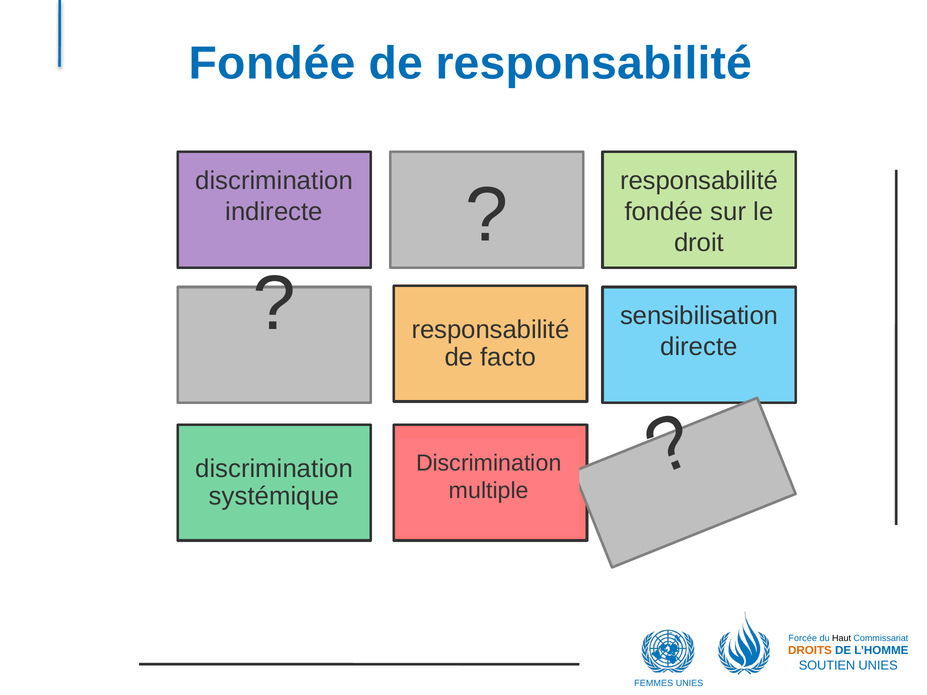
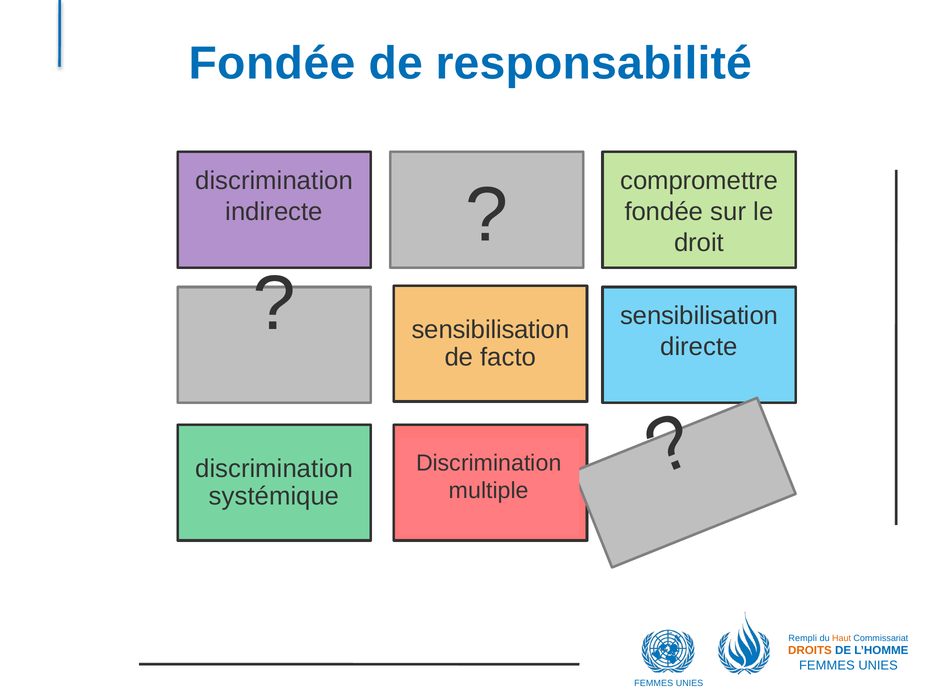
responsabilité at (699, 181): responsabilité -> compromettre
responsabilité at (491, 330): responsabilité -> sensibilisation
Forcée: Forcée -> Rempli
Haut colour: black -> orange
SOUTIEN at (827, 666): SOUTIEN -> FEMMES
